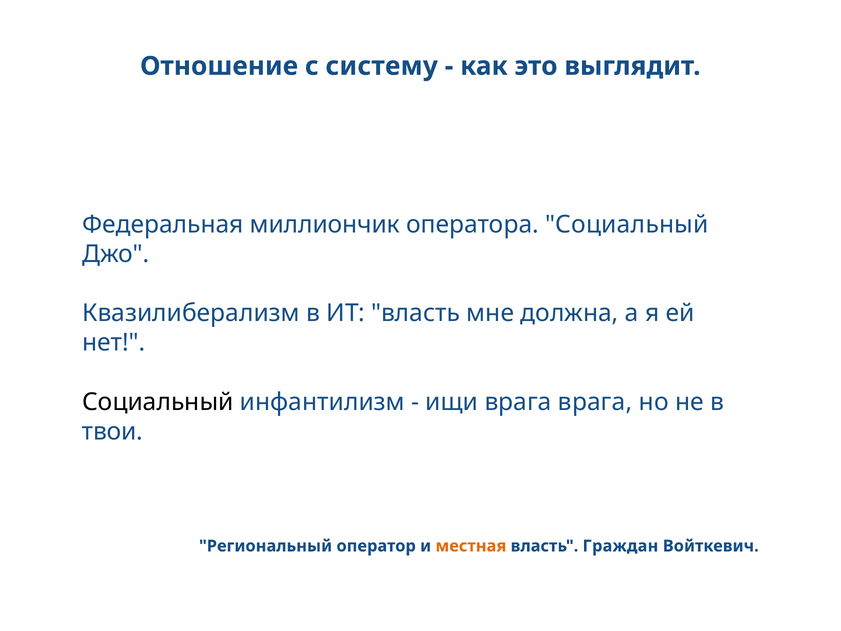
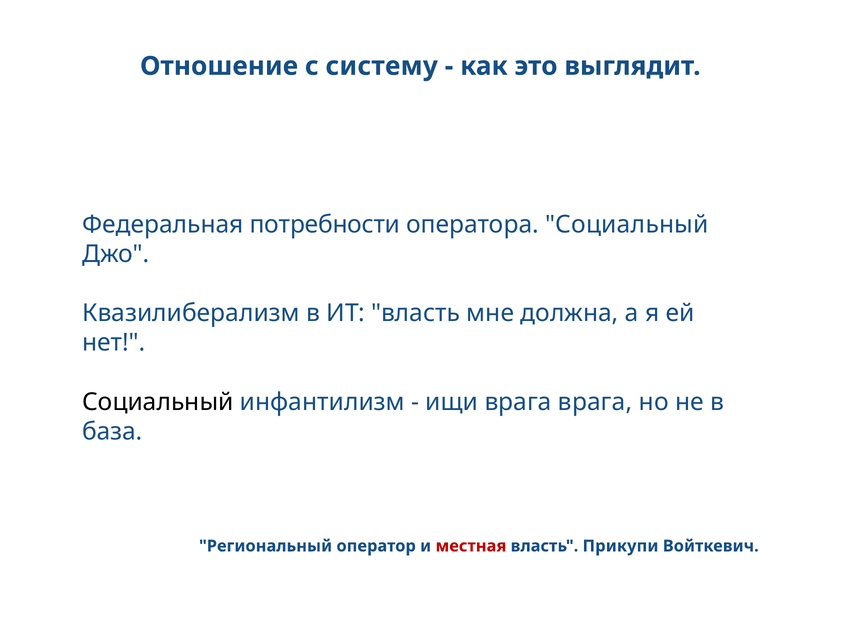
миллиончик: миллиончик -> потребности
твои: твои -> база
местная colour: orange -> red
Граждан: Граждан -> Прикупи
